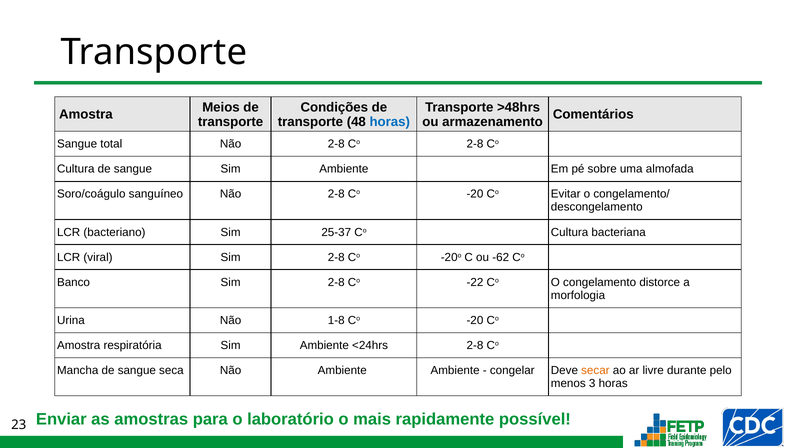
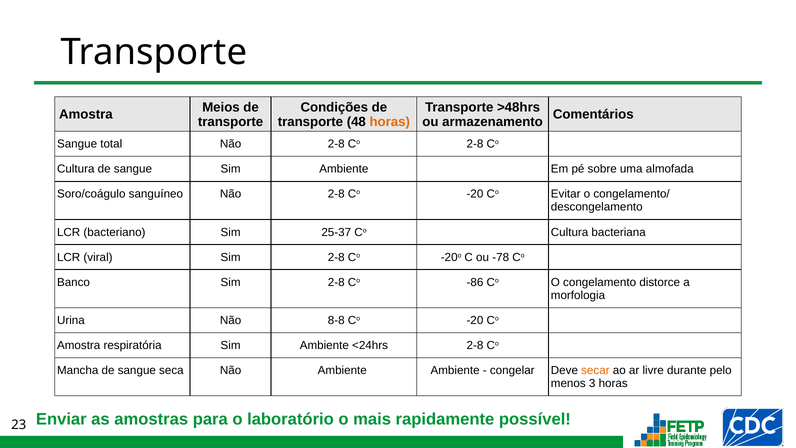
horas at (390, 122) colour: blue -> orange
-62: -62 -> -78
-22: -22 -> -86
1-8: 1-8 -> 8-8
